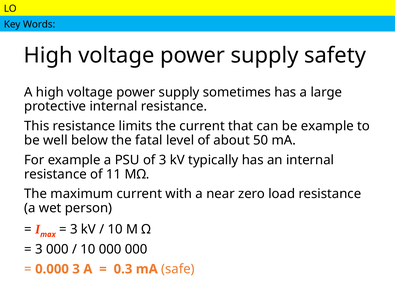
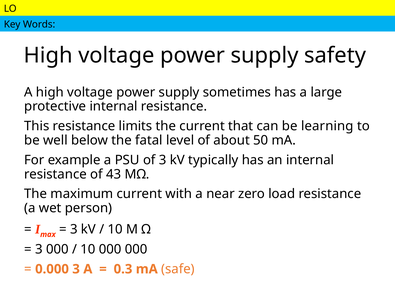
be example: example -> learning
11: 11 -> 43
